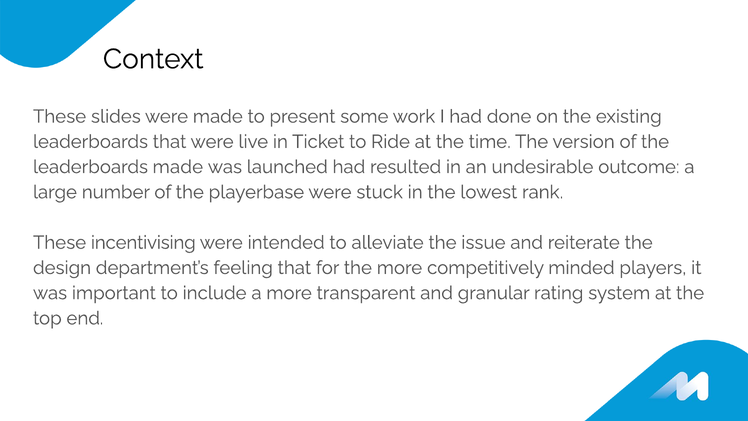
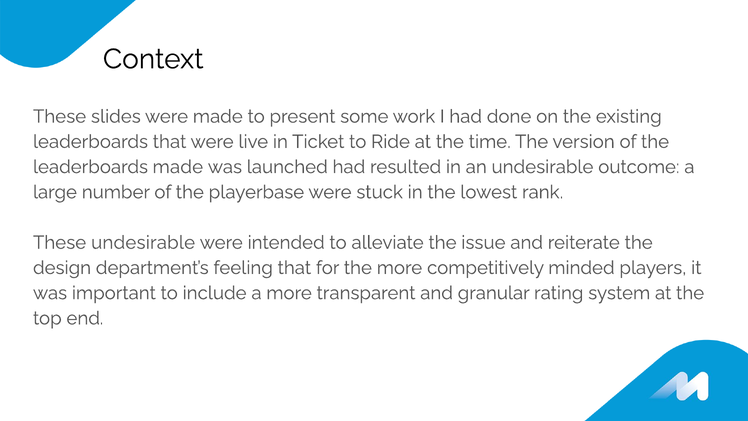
These incentivising: incentivising -> undesirable
